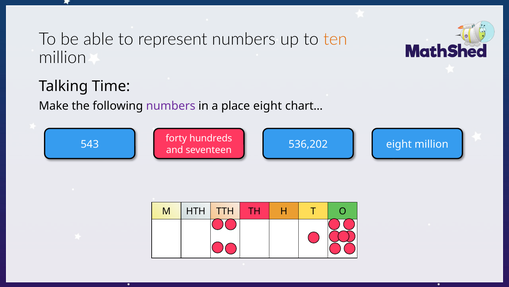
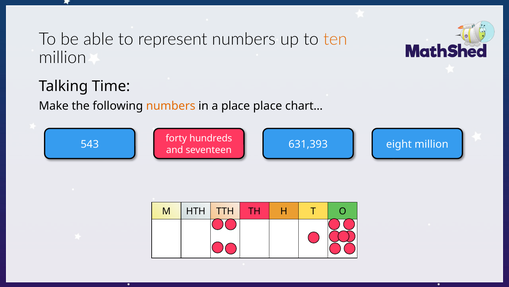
numbers at (171, 106) colour: purple -> orange
place eight: eight -> place
536,202: 536,202 -> 631,393
